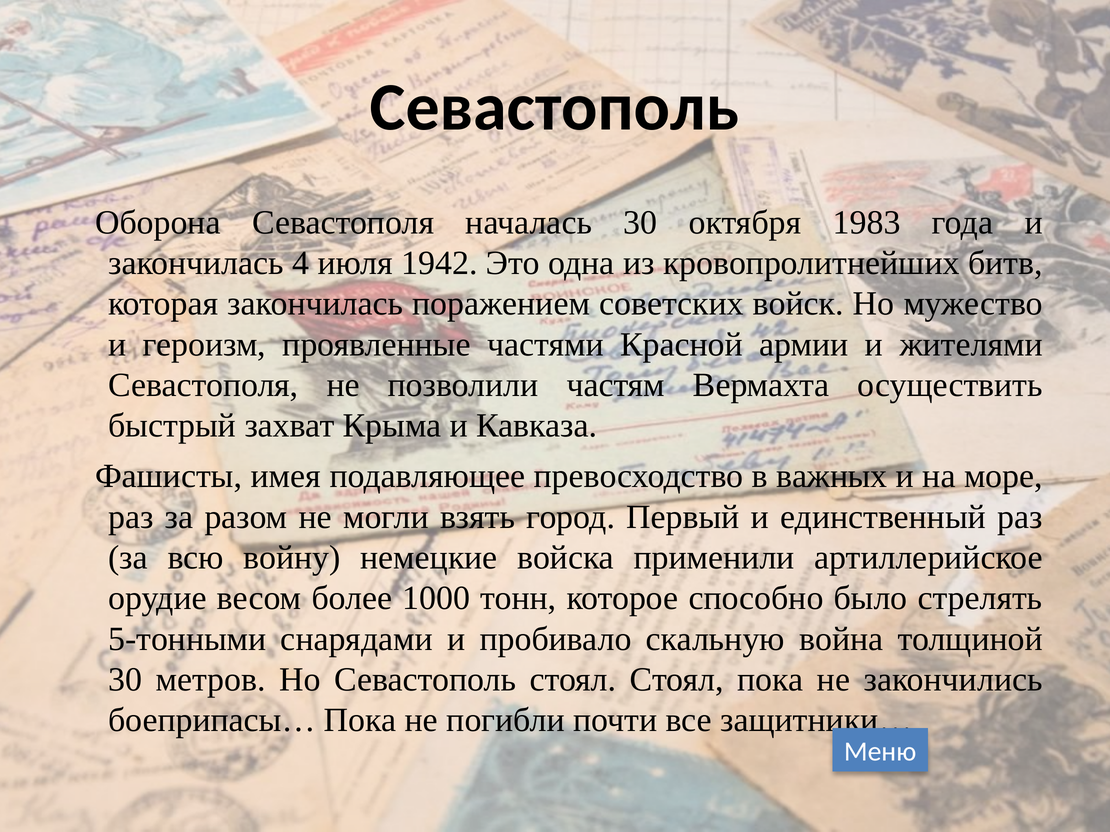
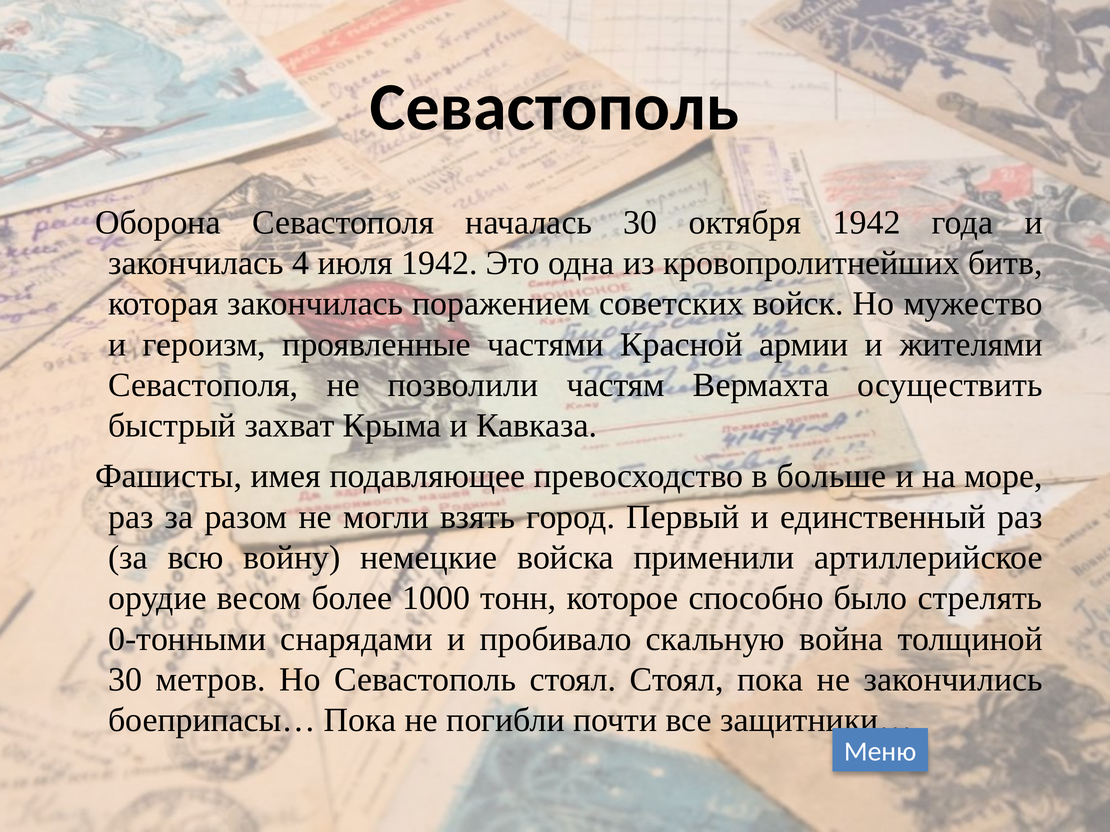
октября 1983: 1983 -> 1942
важных: важных -> больше
5-тонными: 5-тонными -> 0-тонными
